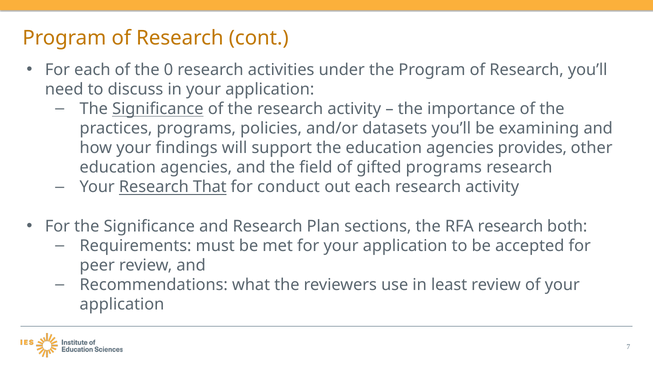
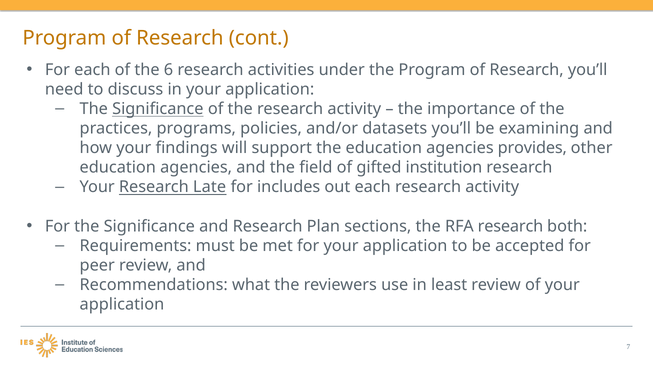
0: 0 -> 6
gifted programs: programs -> institution
That: That -> Late
conduct: conduct -> includes
